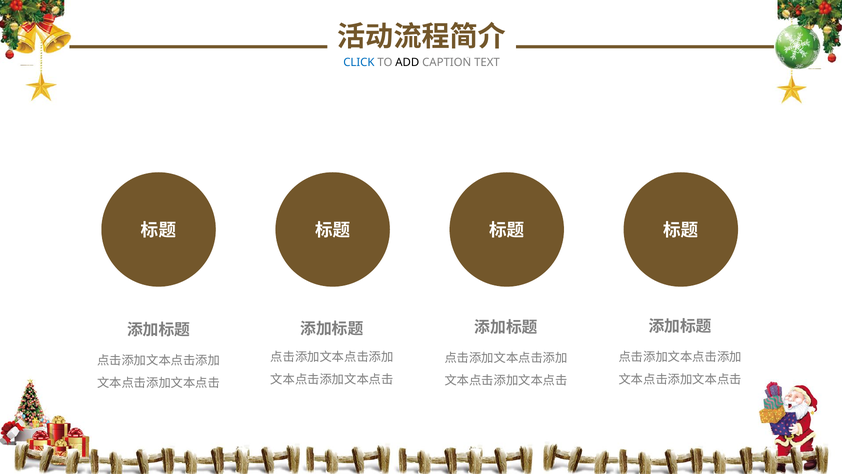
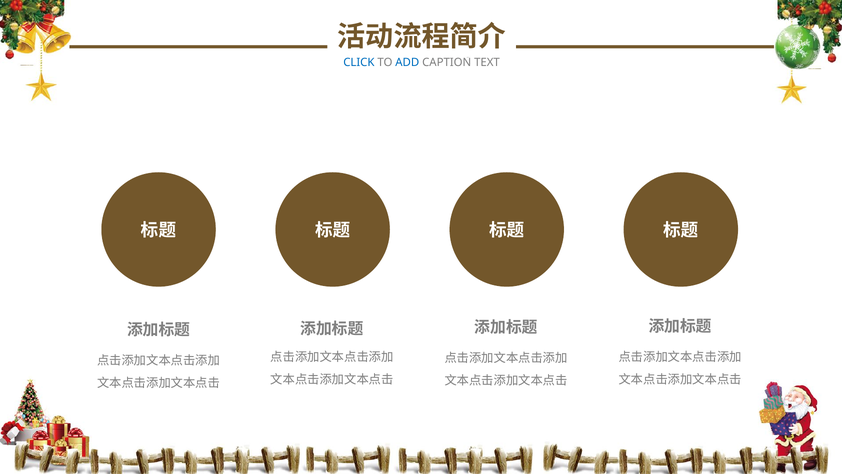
ADD colour: black -> blue
